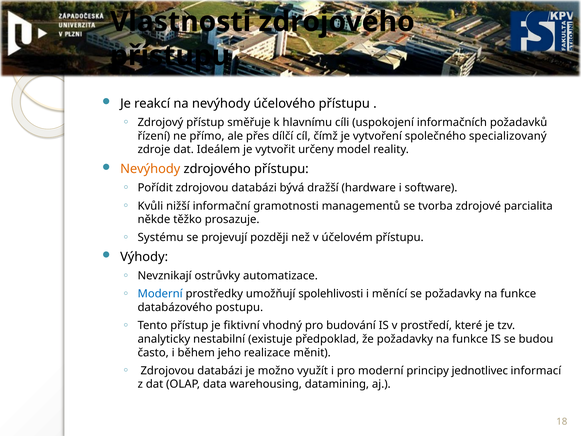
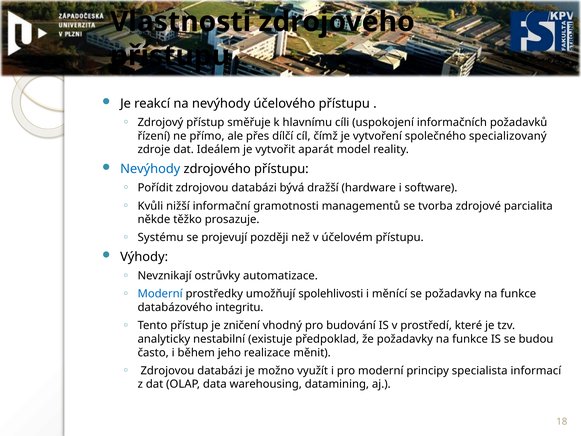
určeny: určeny -> aparát
Nevýhody at (150, 169) colour: orange -> blue
postupu: postupu -> integritu
fiktivní: fiktivní -> zničení
jednotlivec: jednotlivec -> specialista
